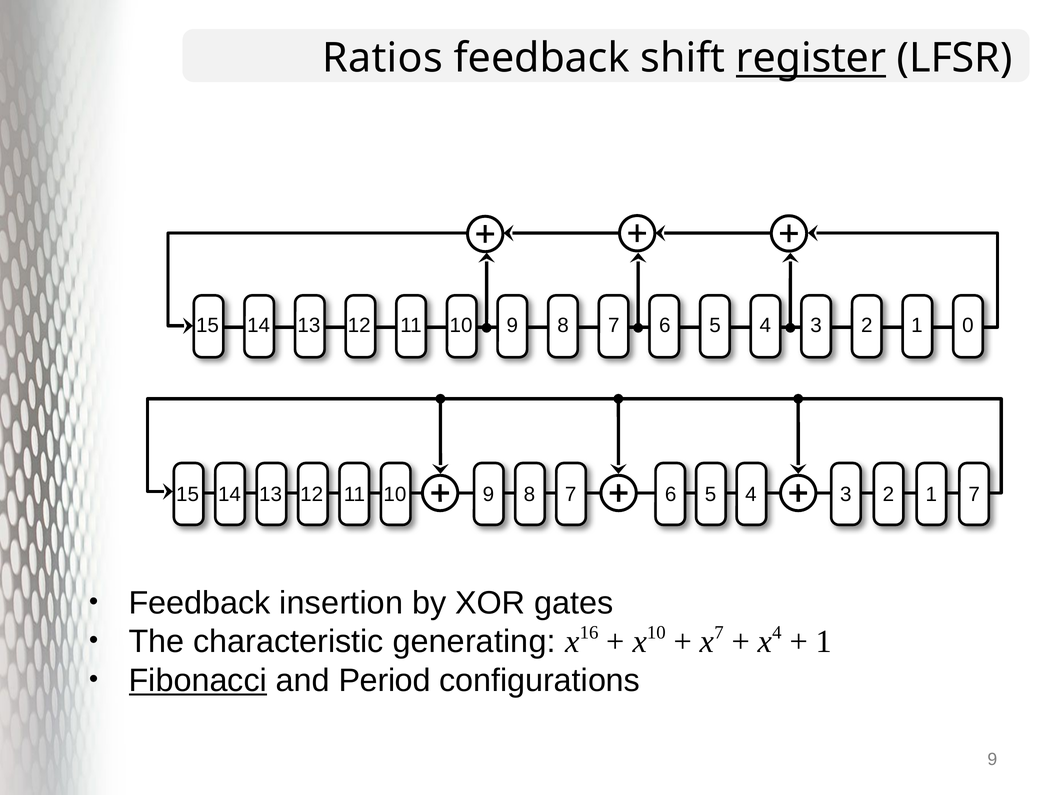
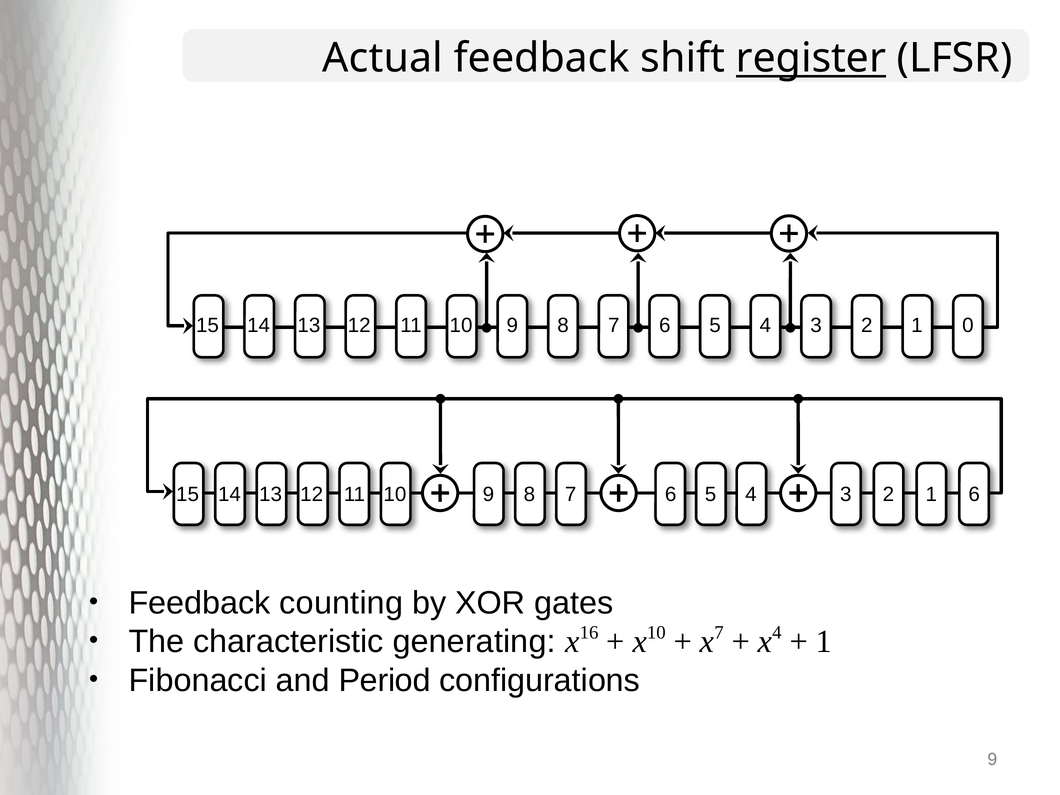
Ratios: Ratios -> Actual
1 7: 7 -> 6
insertion: insertion -> counting
Fibonacci underline: present -> none
